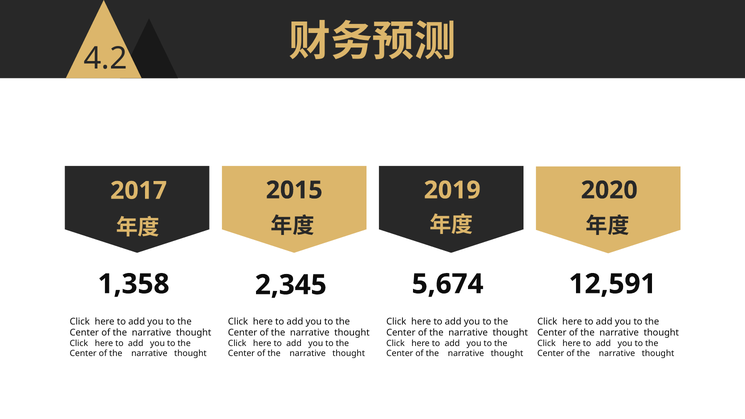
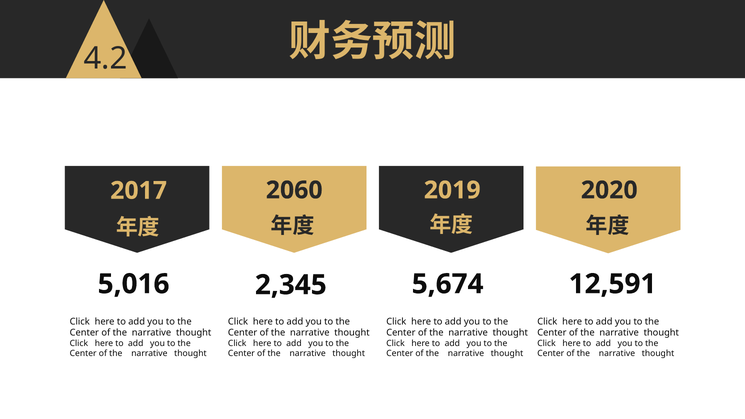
2015: 2015 -> 2060
1,358: 1,358 -> 5,016
